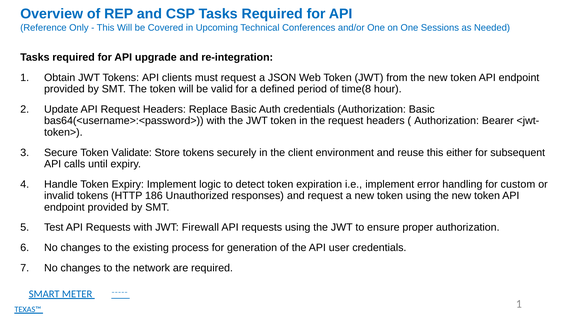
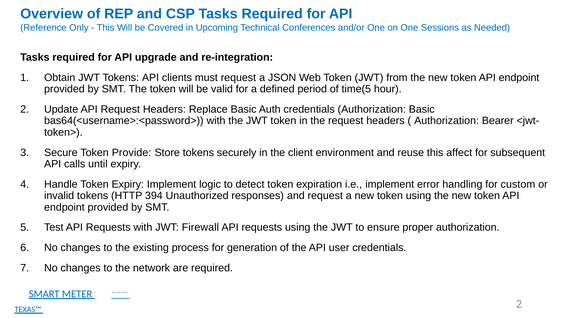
time(8: time(8 -> time(5
Validate: Validate -> Provide
either: either -> affect
186: 186 -> 394
1 at (519, 304): 1 -> 2
